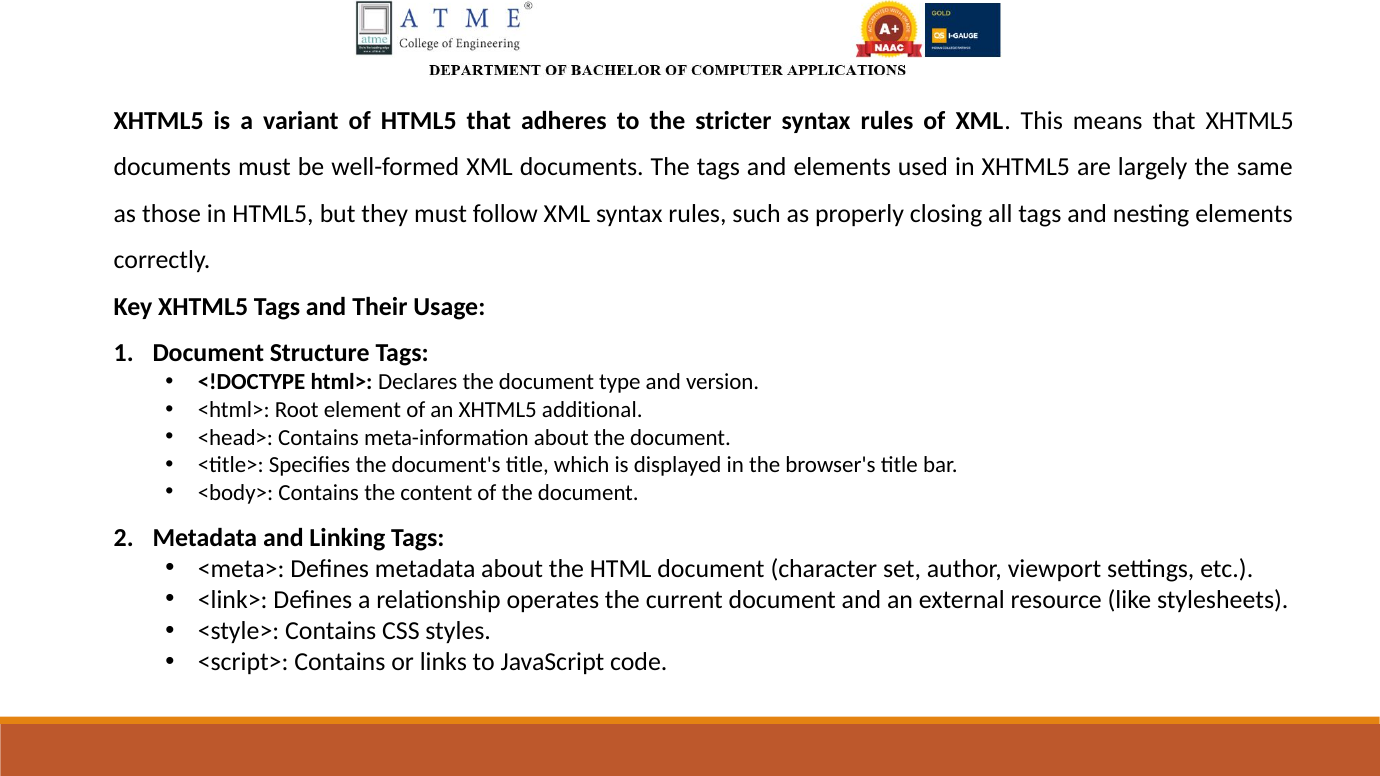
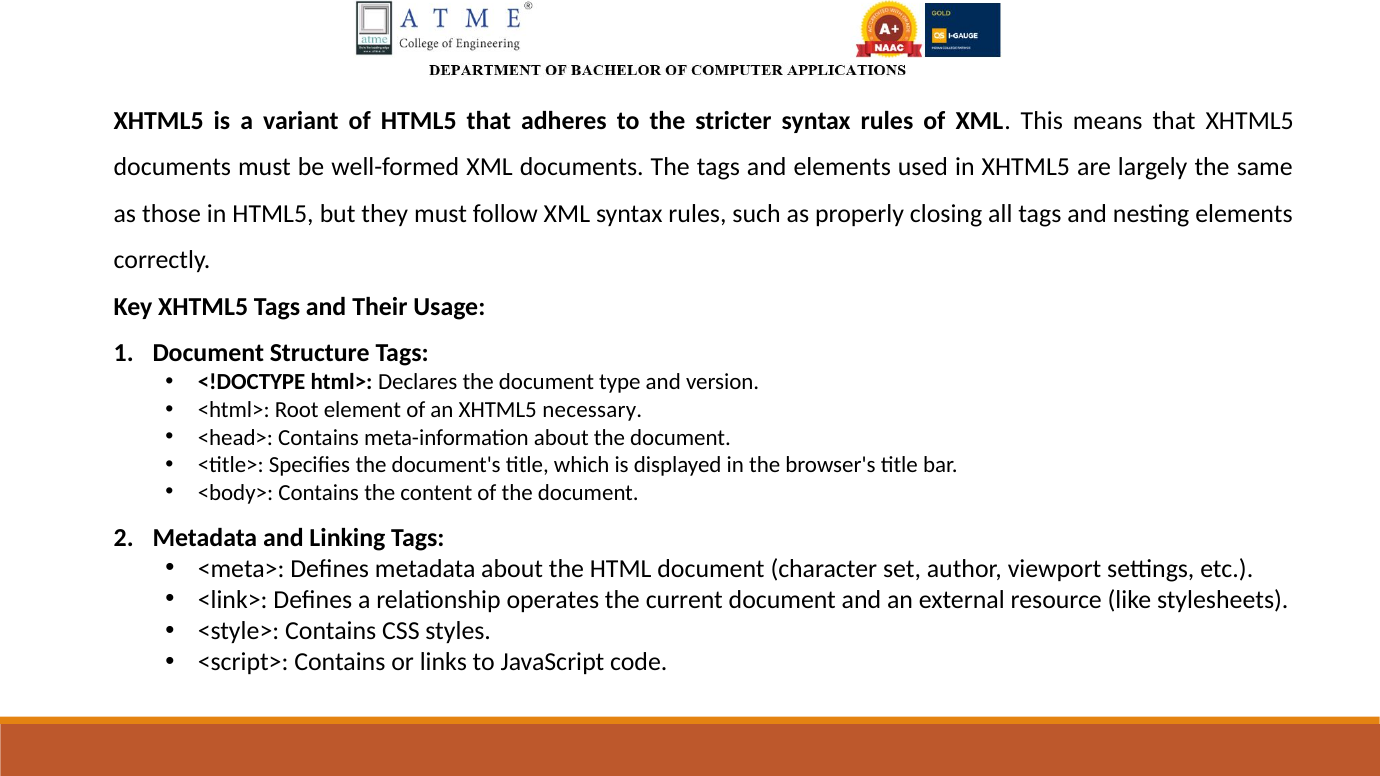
additional: additional -> necessary
